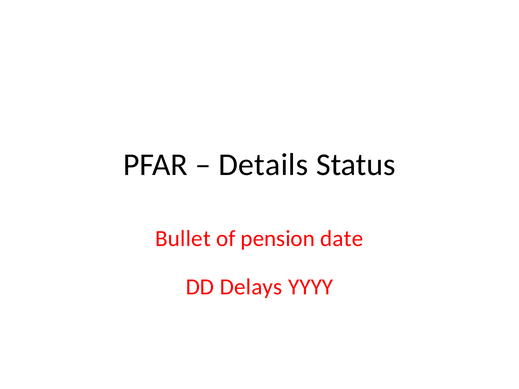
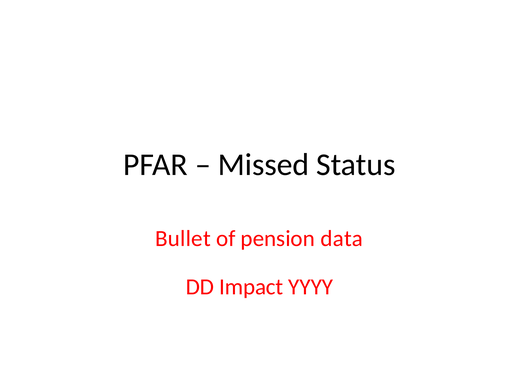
Details: Details -> Missed
date: date -> data
Delays: Delays -> Impact
